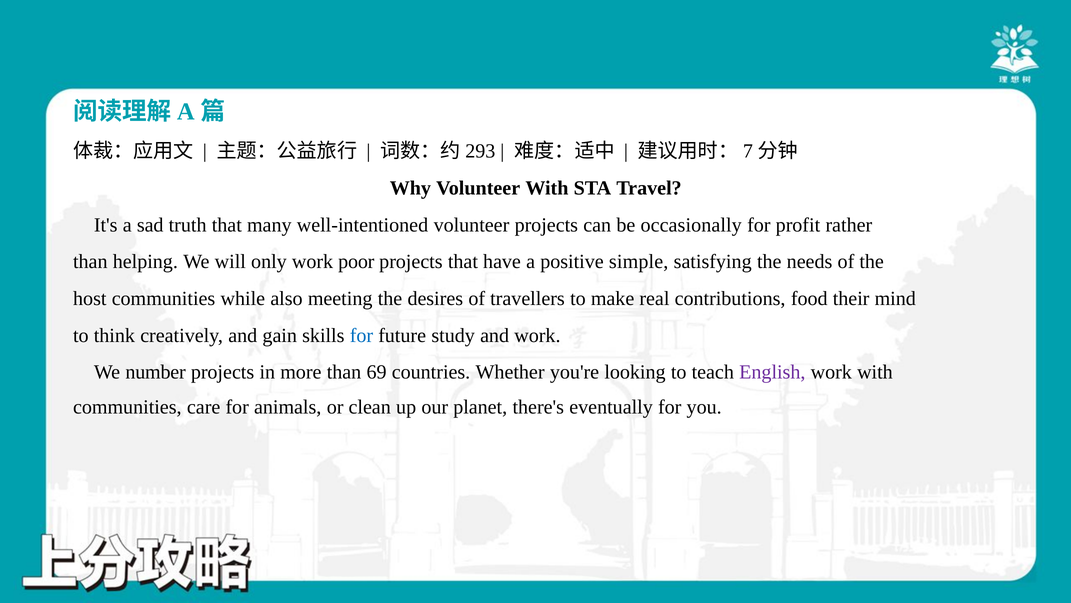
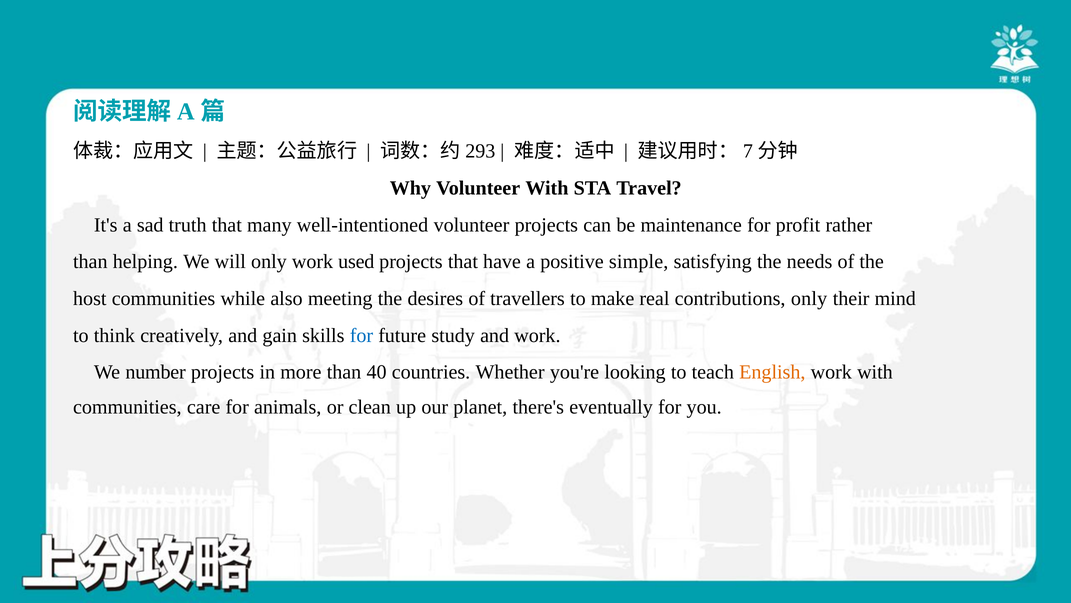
occasionally: occasionally -> maintenance
poor: poor -> used
contributions food: food -> only
69: 69 -> 40
English colour: purple -> orange
